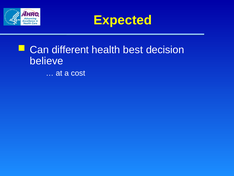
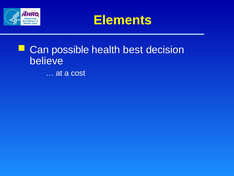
Expected: Expected -> Elements
different: different -> possible
